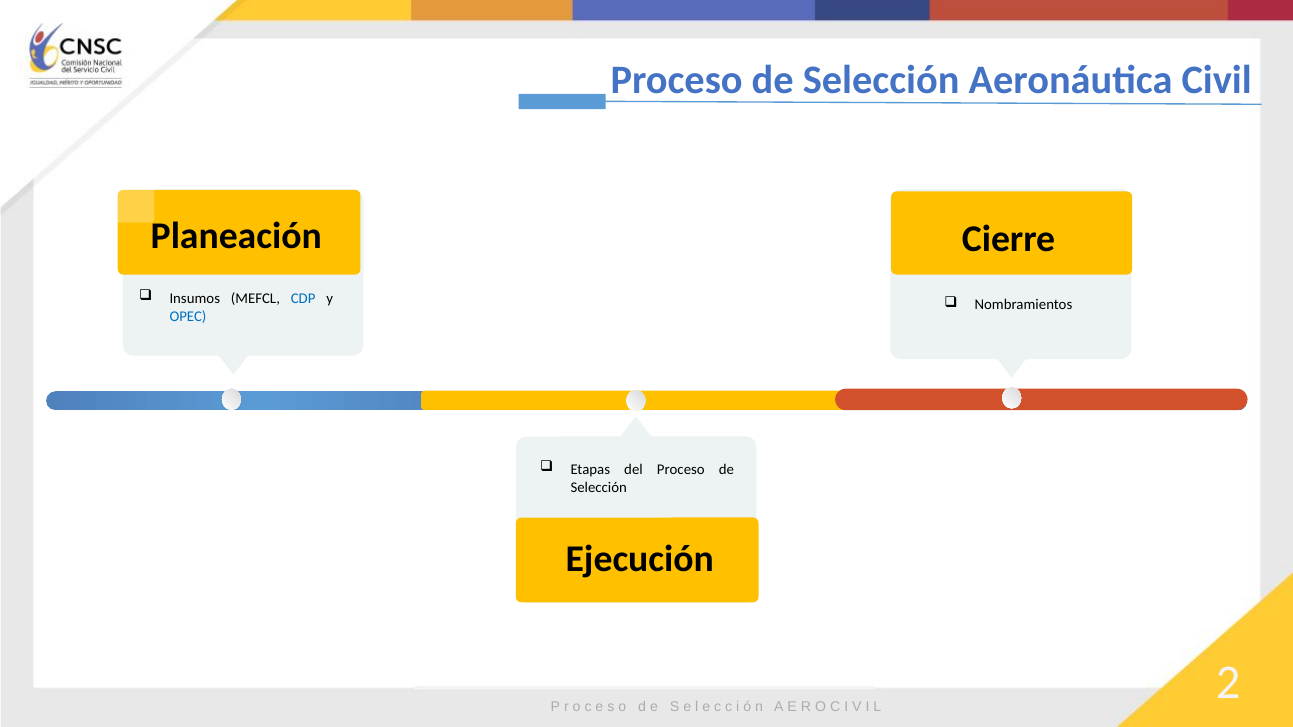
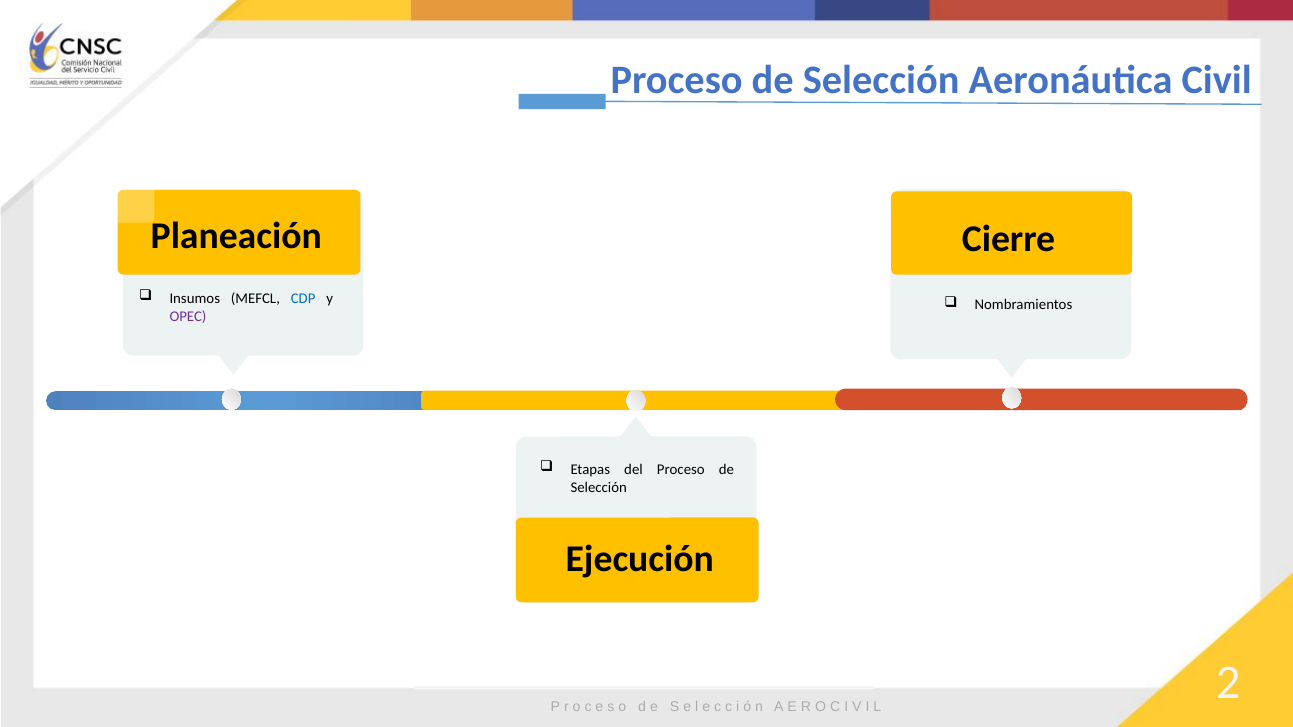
OPEC colour: blue -> purple
